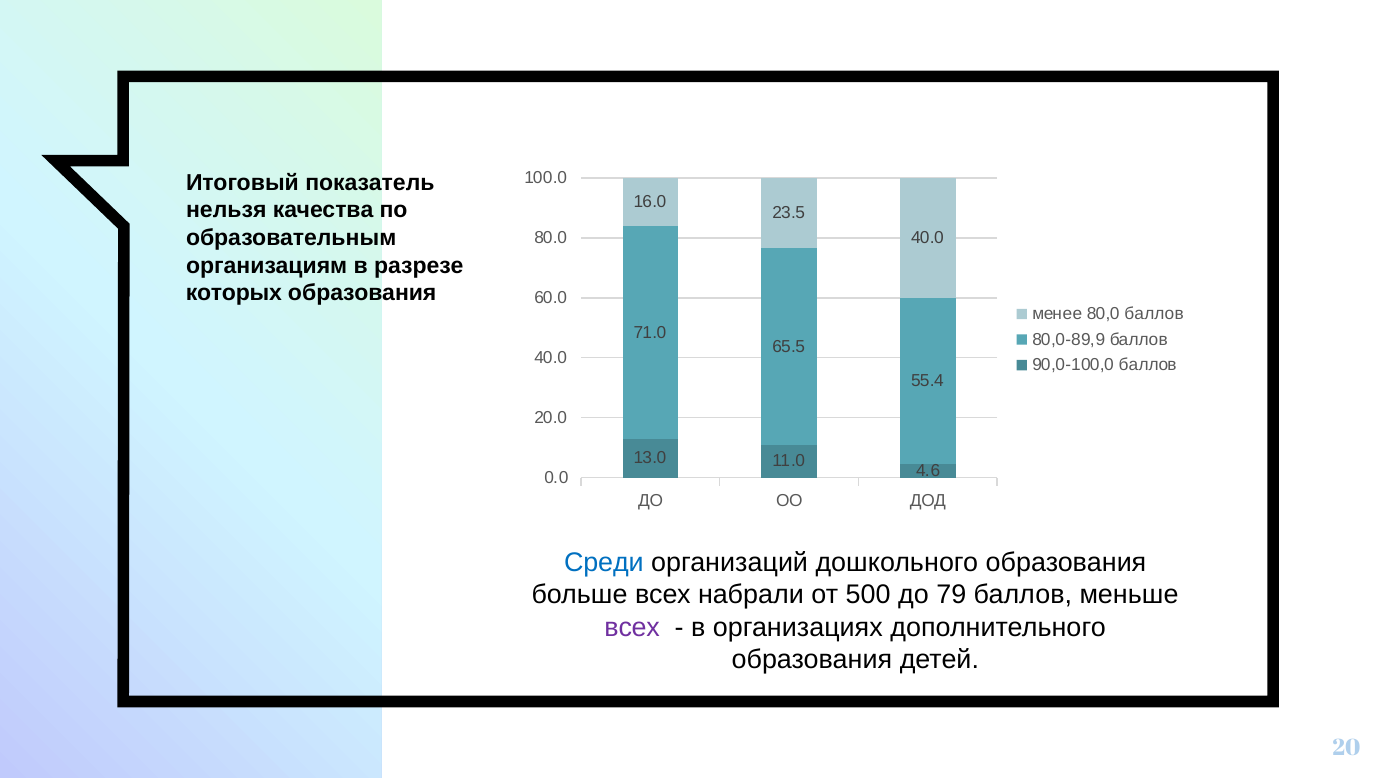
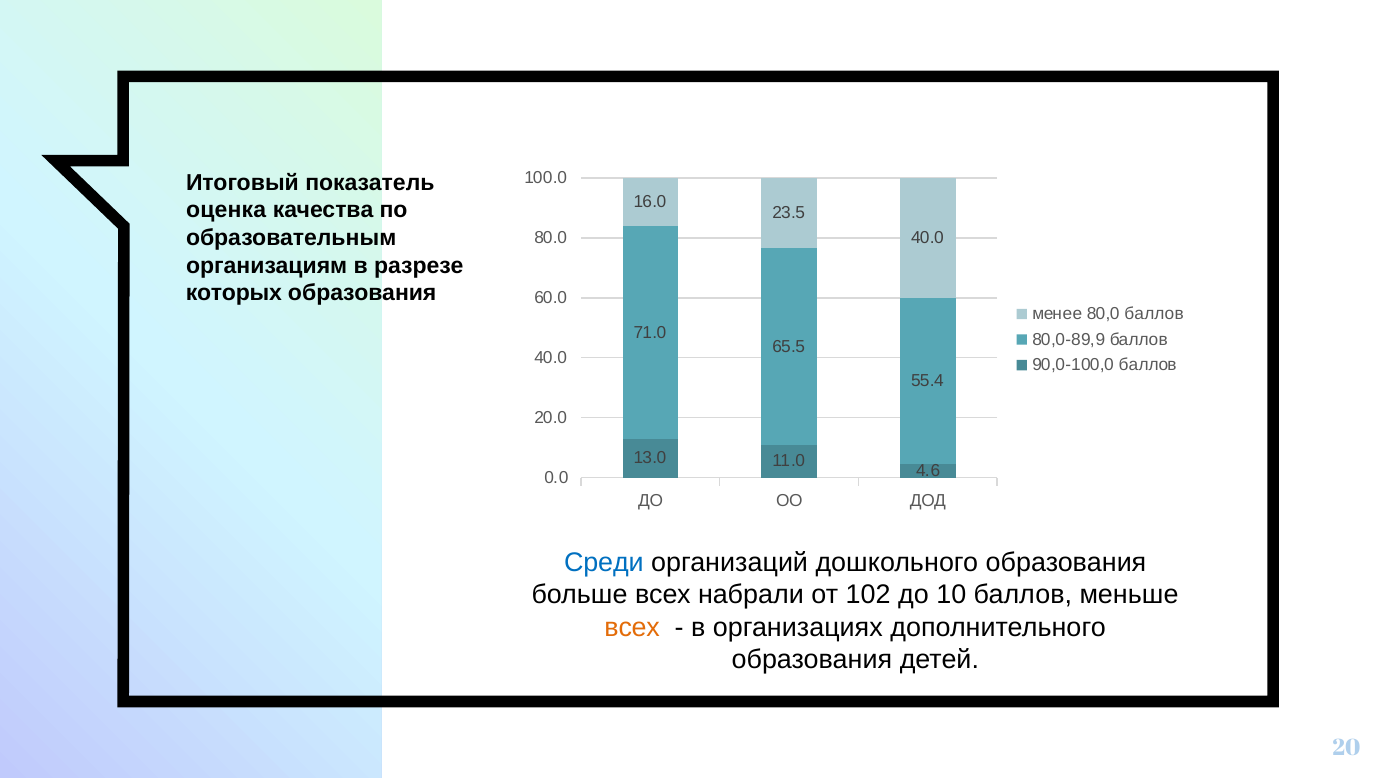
нельзя: нельзя -> оценка
500: 500 -> 102
79: 79 -> 10
всех at (632, 627) colour: purple -> orange
